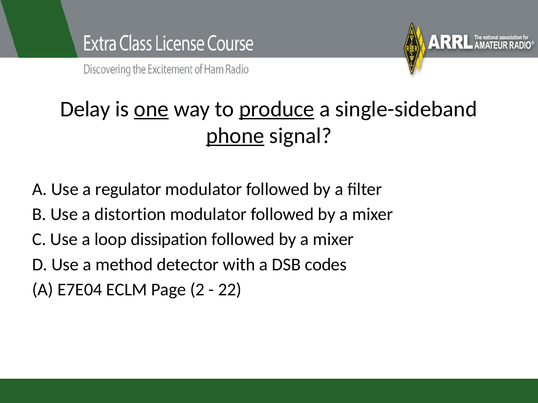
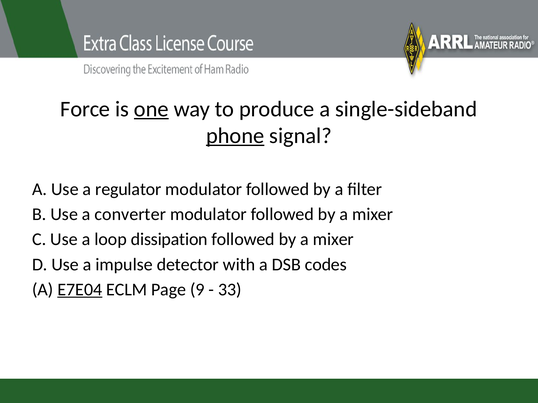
Delay: Delay -> Force
produce underline: present -> none
distortion: distortion -> converter
method: method -> impulse
E7E04 underline: none -> present
2: 2 -> 9
22: 22 -> 33
